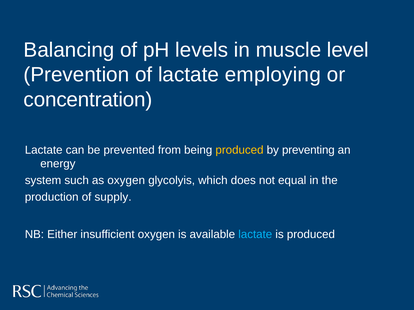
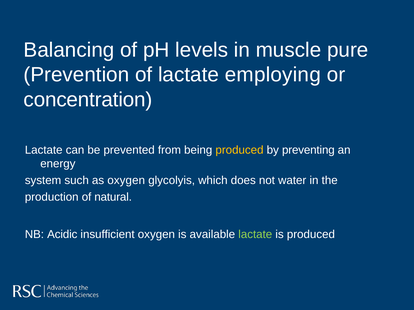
level: level -> pure
equal: equal -> water
supply: supply -> natural
Either: Either -> Acidic
lactate at (255, 235) colour: light blue -> light green
